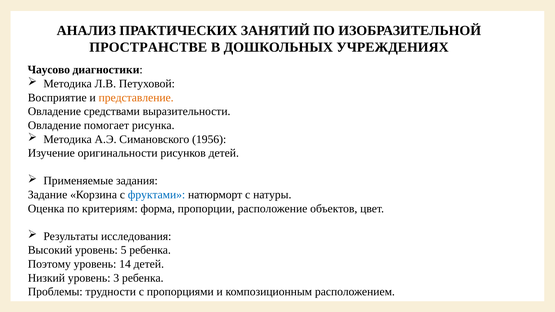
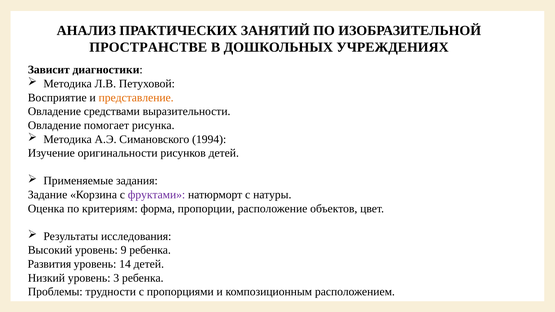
Чаусово: Чаусово -> Зависит
1956: 1956 -> 1994
фруктами colour: blue -> purple
5: 5 -> 9
Поэтому: Поэтому -> Развития
